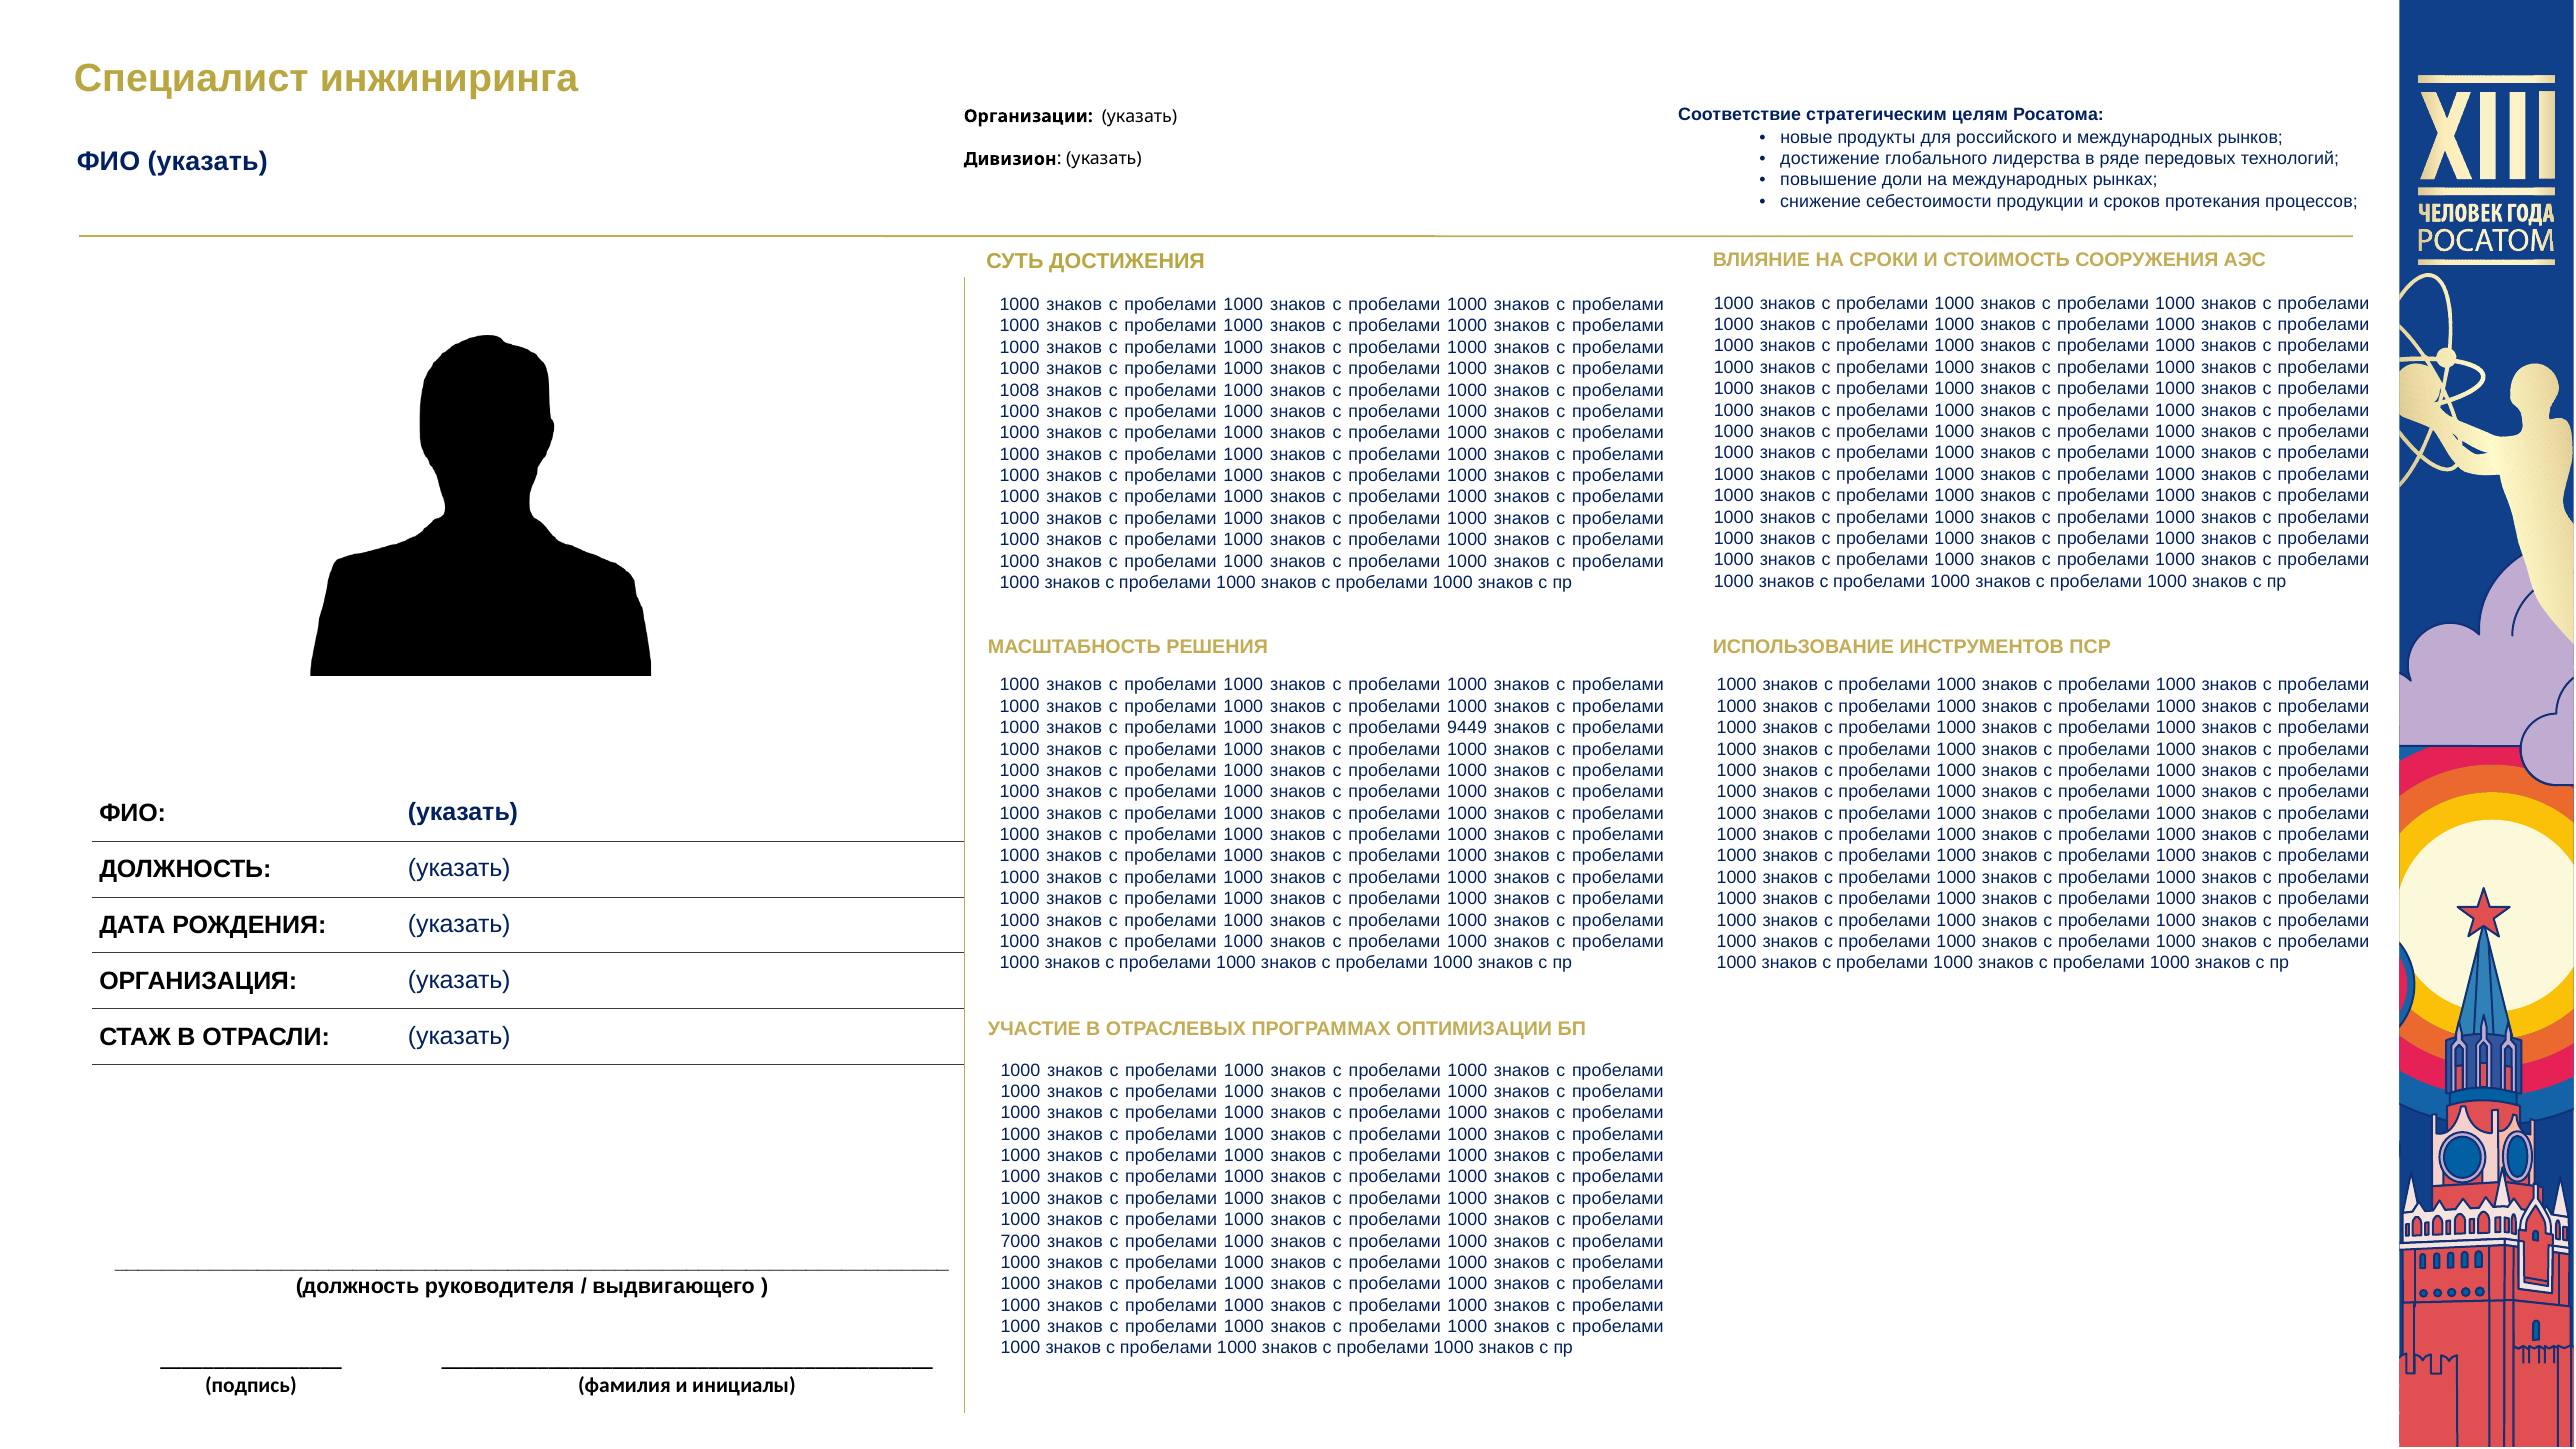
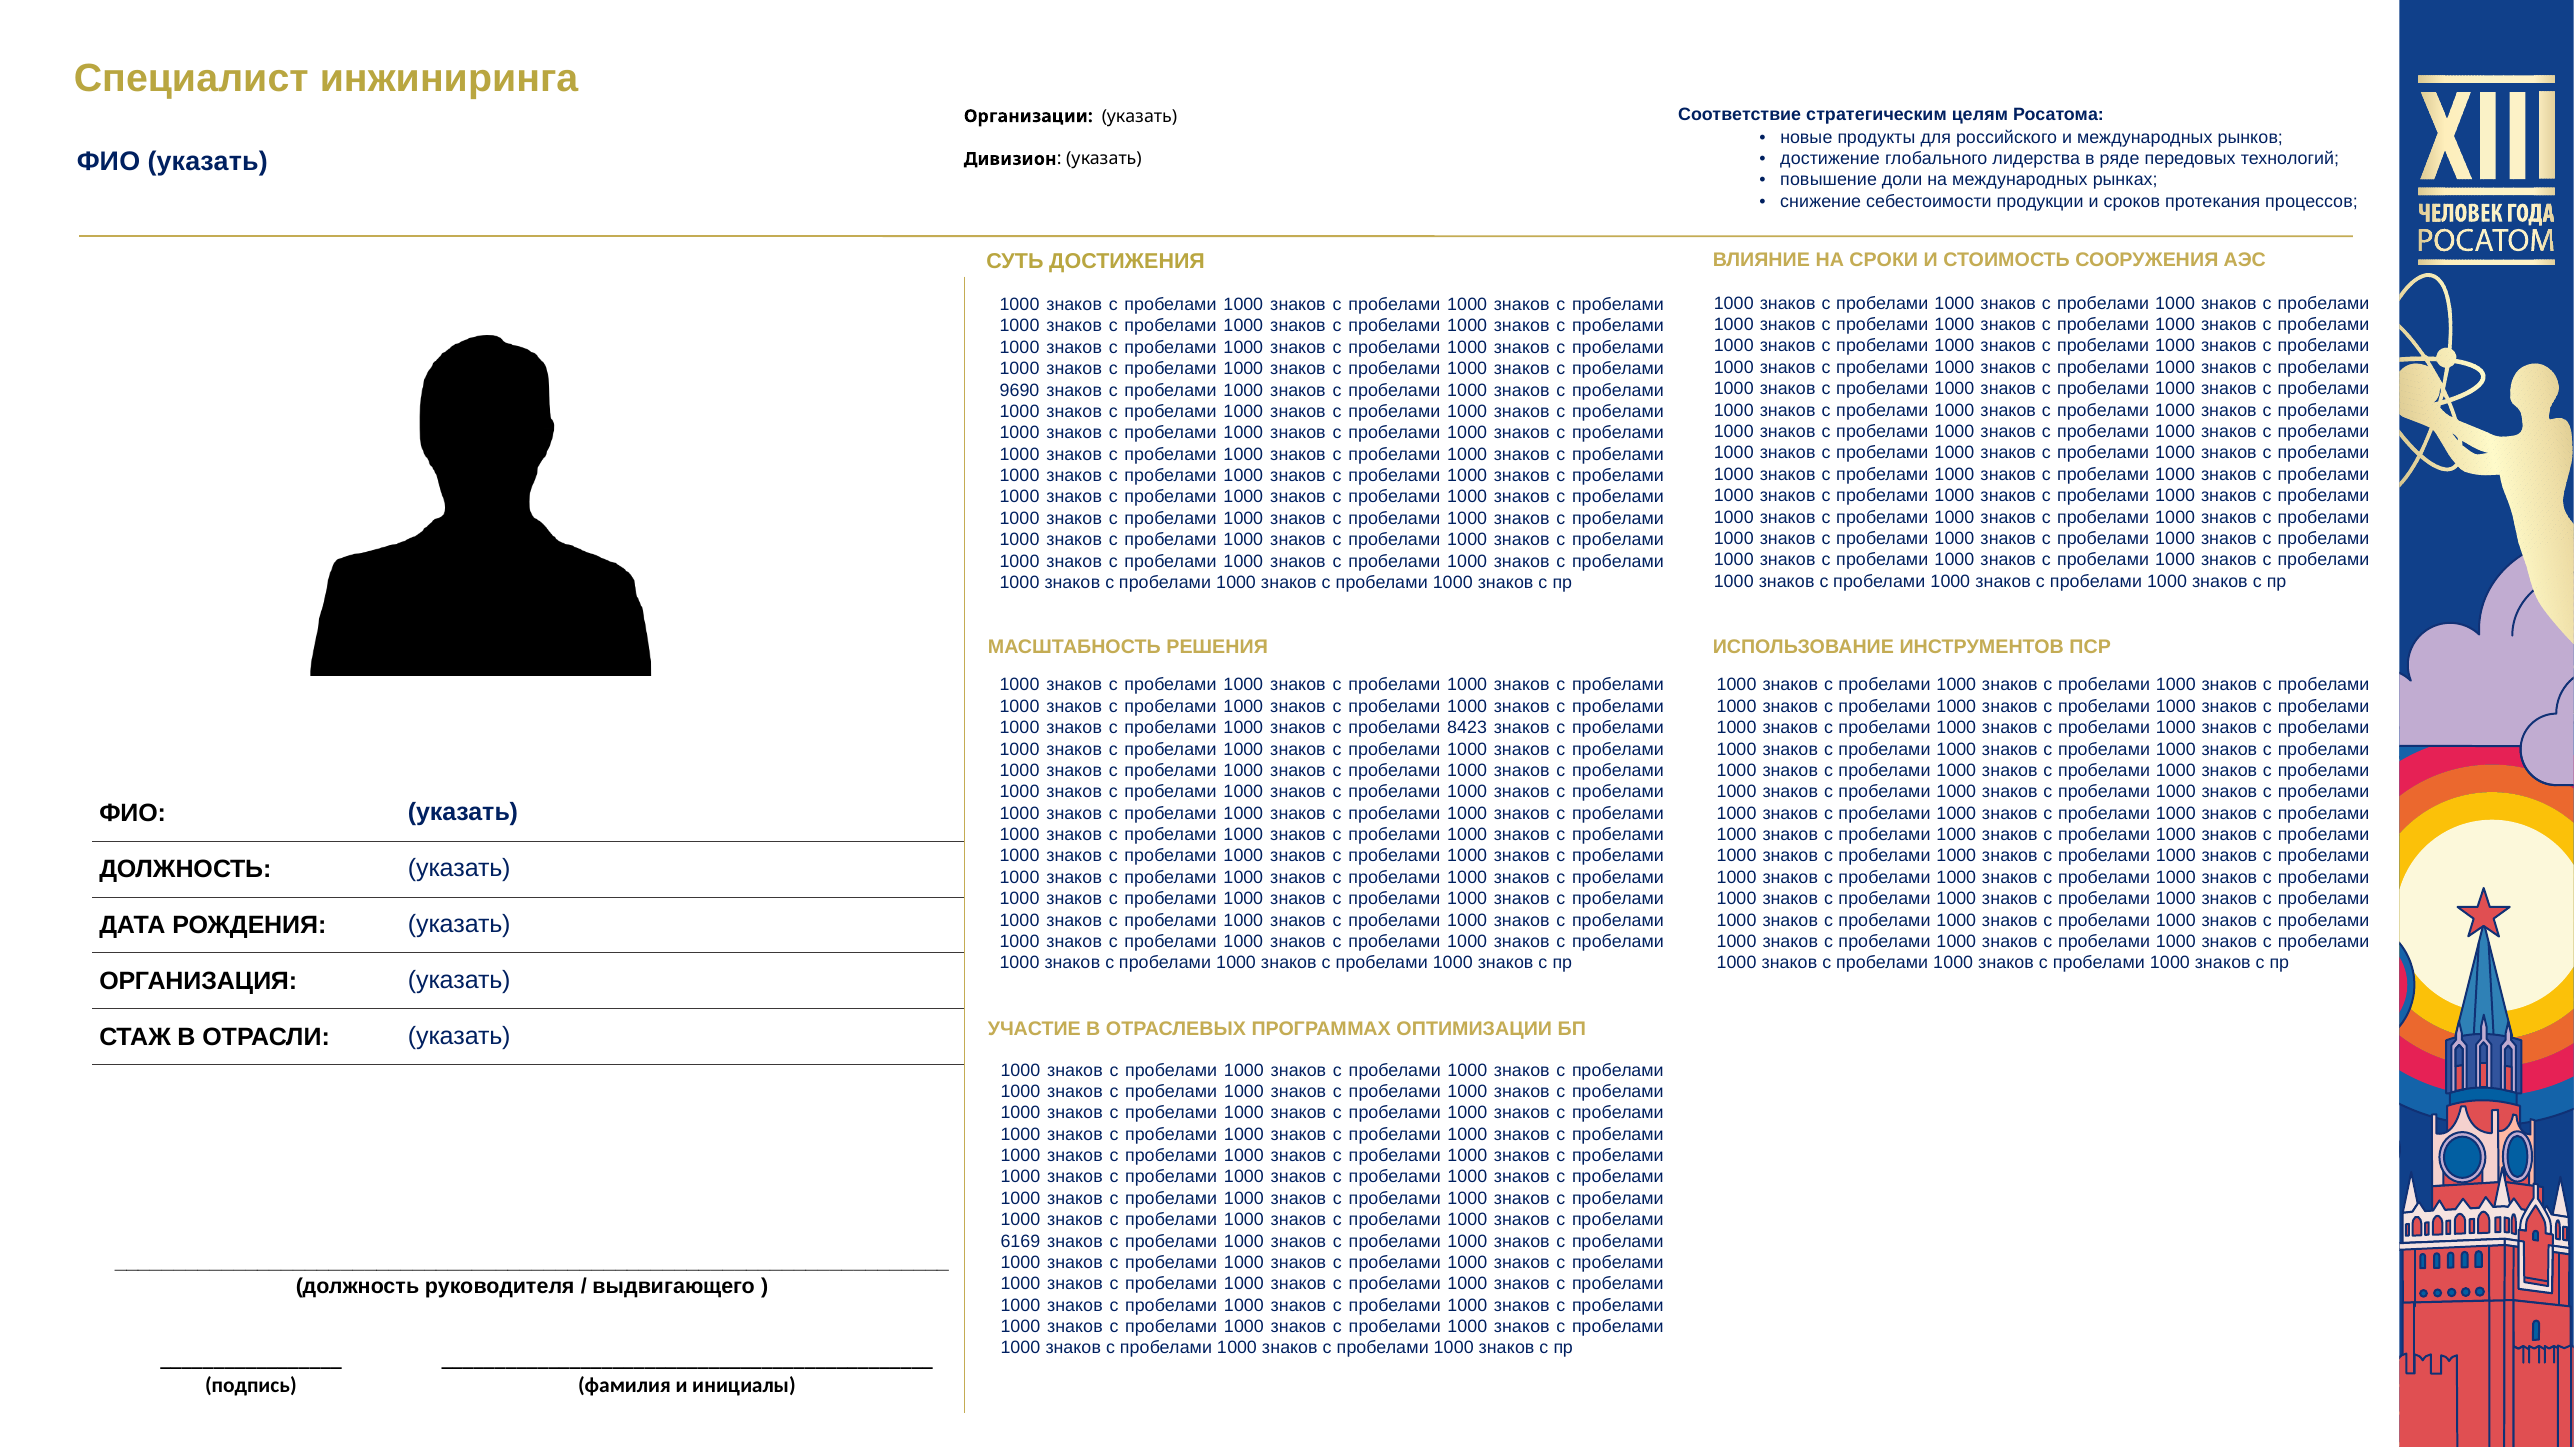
1008: 1008 -> 9690
9449: 9449 -> 8423
7000: 7000 -> 6169
